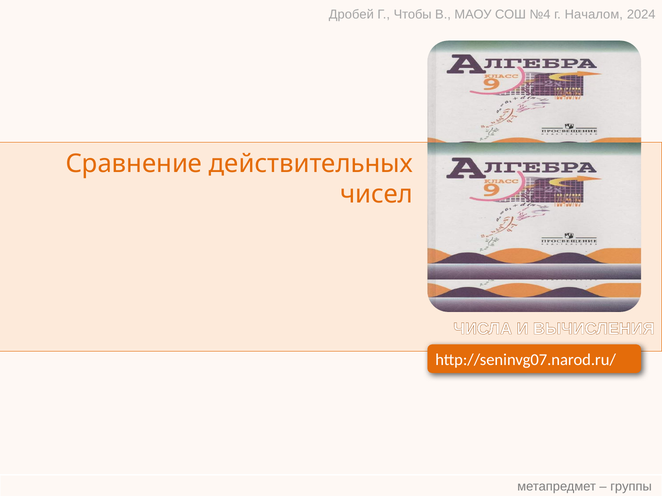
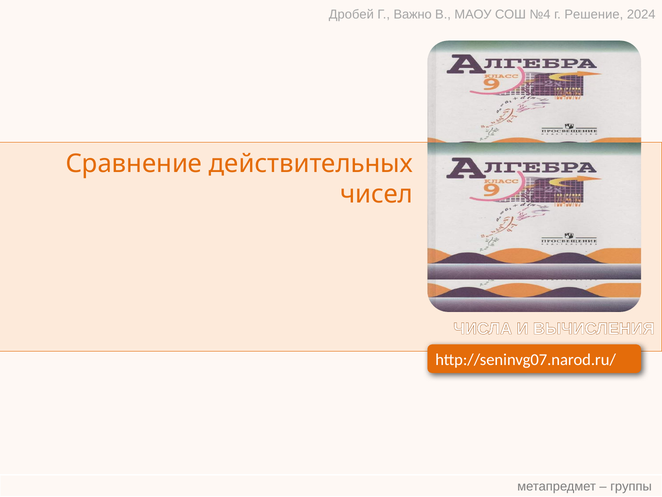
Чтобы: Чтобы -> Важно
Началом: Началом -> Решение
